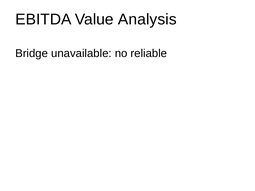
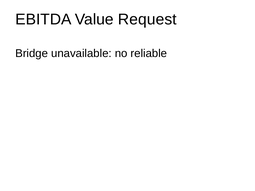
Analysis: Analysis -> Request
